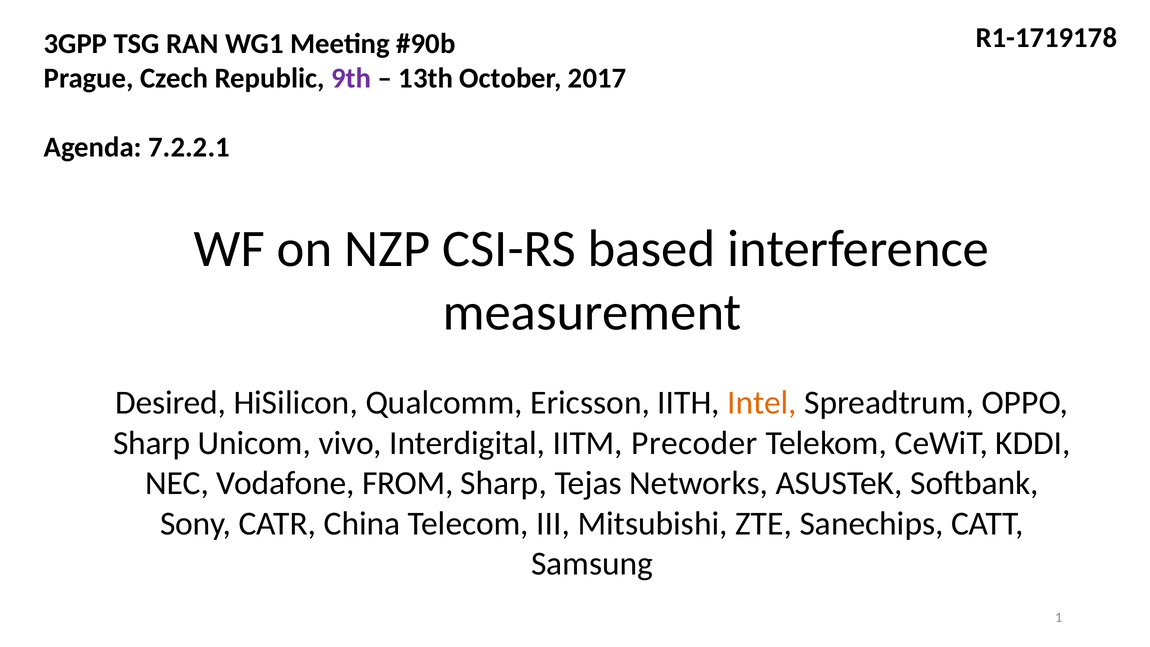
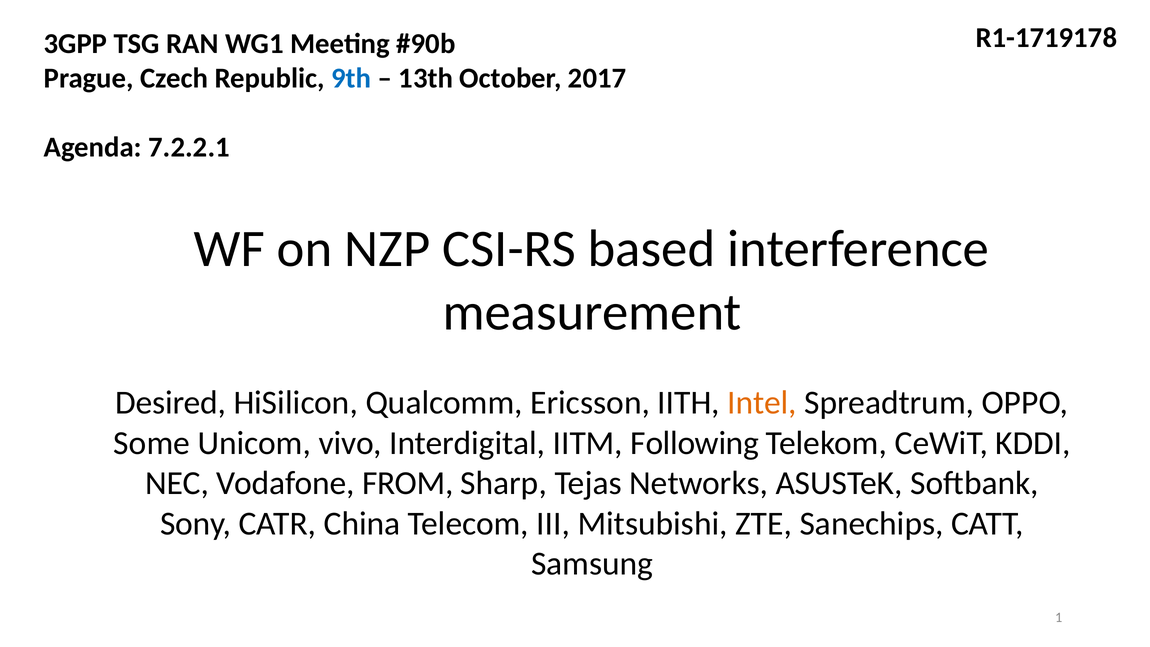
9th colour: purple -> blue
Sharp at (152, 443): Sharp -> Some
Precoder: Precoder -> Following
